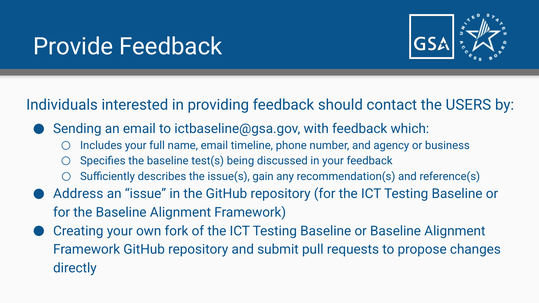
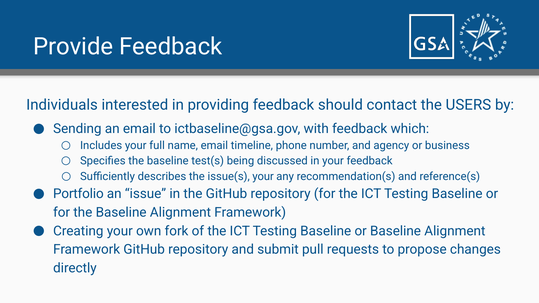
issue(s gain: gain -> your
Address: Address -> Portfolio
